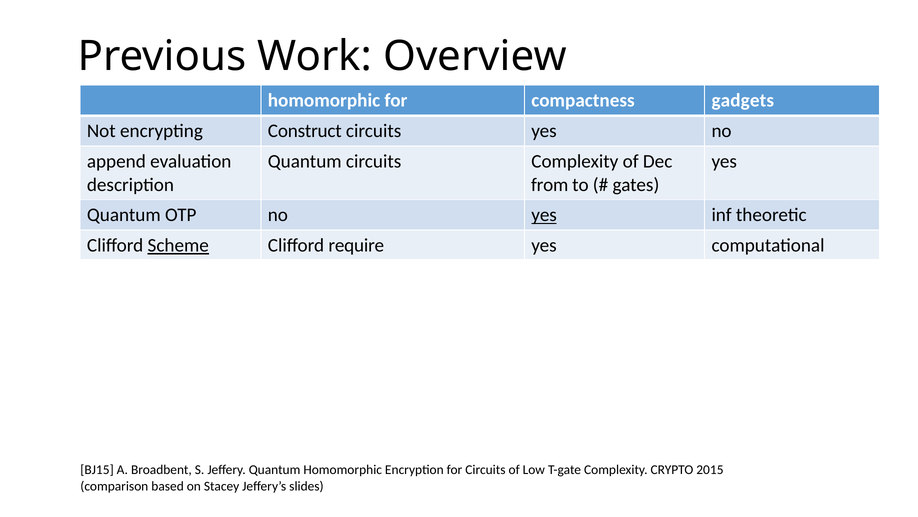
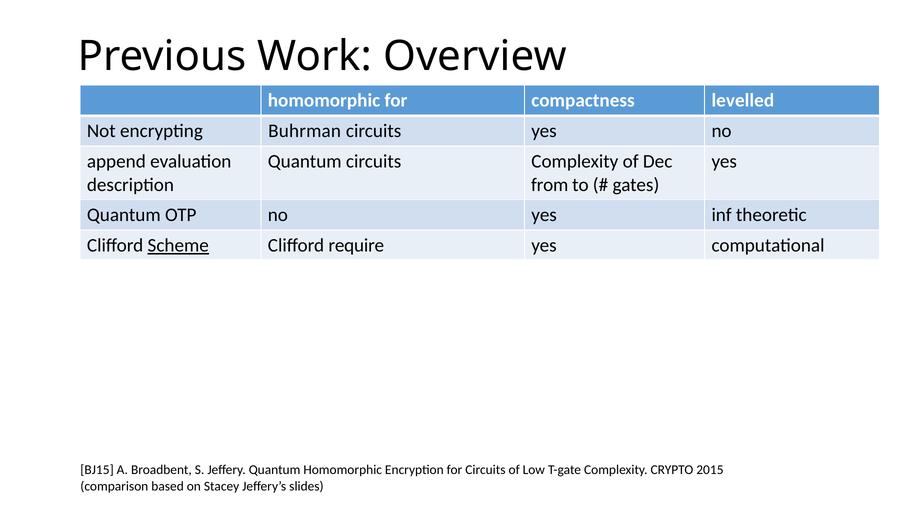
compactness gadgets: gadgets -> levelled
Construct: Construct -> Buhrman
yes at (544, 215) underline: present -> none
